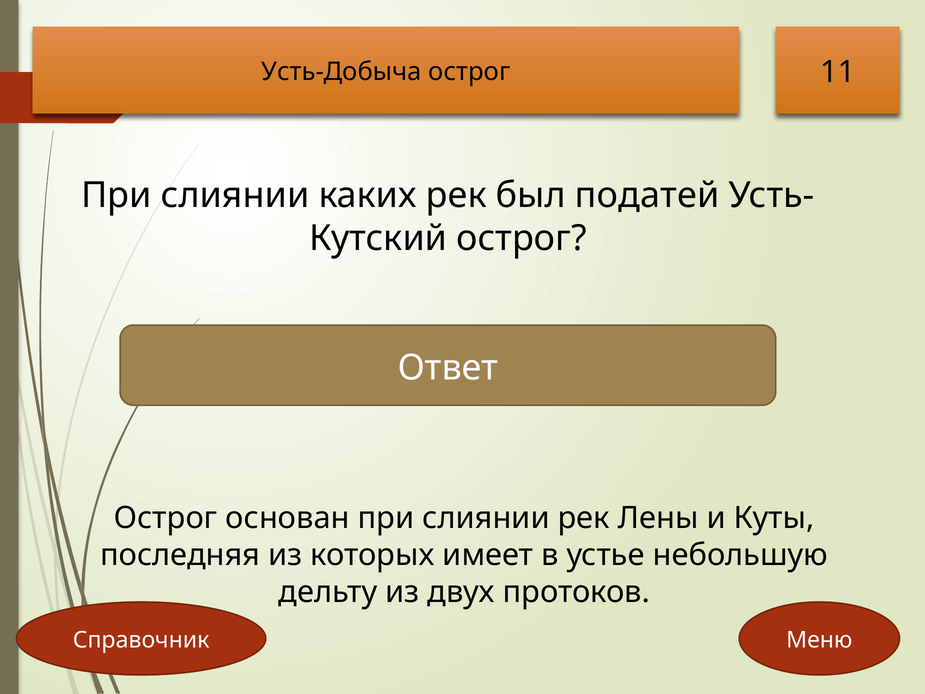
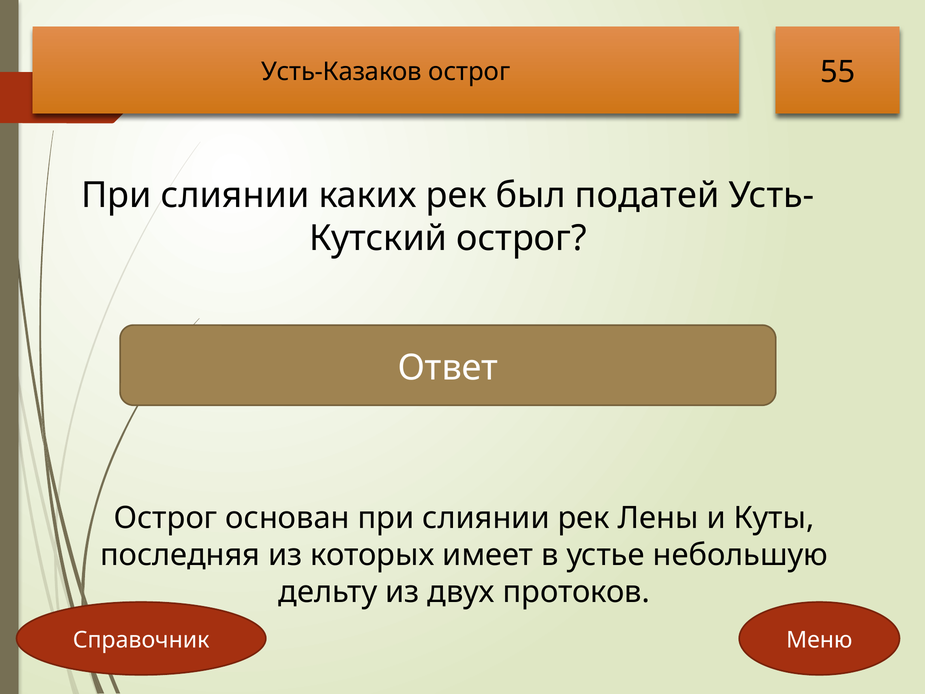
Усть-Добыча: Усть-Добыча -> Усть-Казаков
11: 11 -> 55
